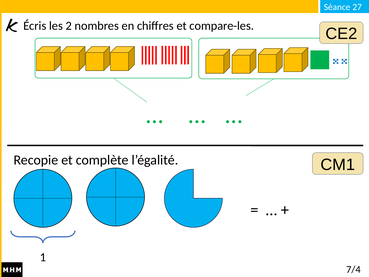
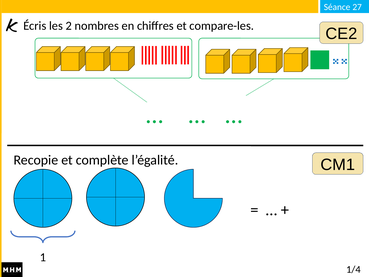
7/4: 7/4 -> 1/4
